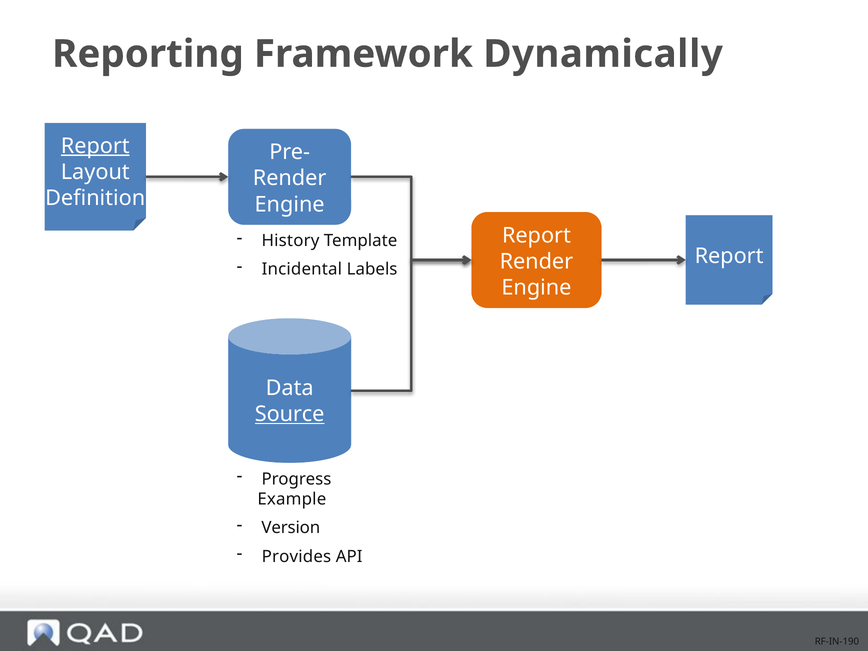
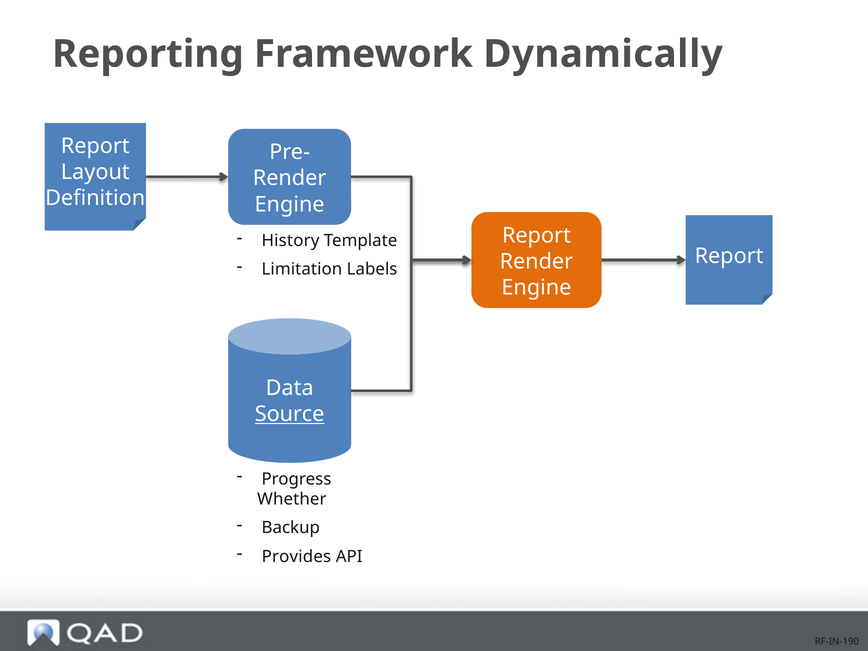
Report at (95, 146) underline: present -> none
Incidental: Incidental -> Limitation
Example: Example -> Whether
Version: Version -> Backup
